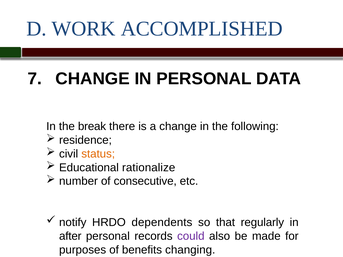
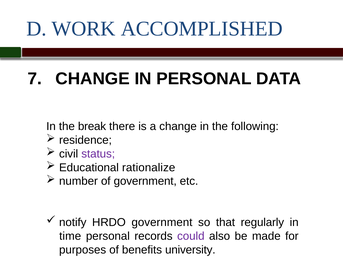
status colour: orange -> purple
of consecutive: consecutive -> government
HRDO dependents: dependents -> government
after: after -> time
changing: changing -> university
